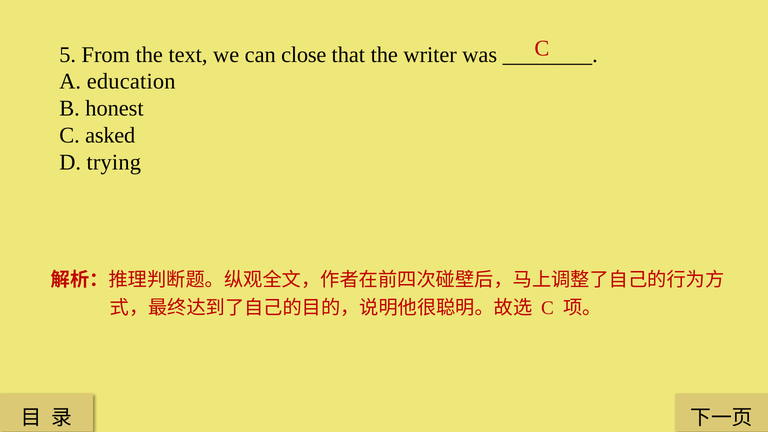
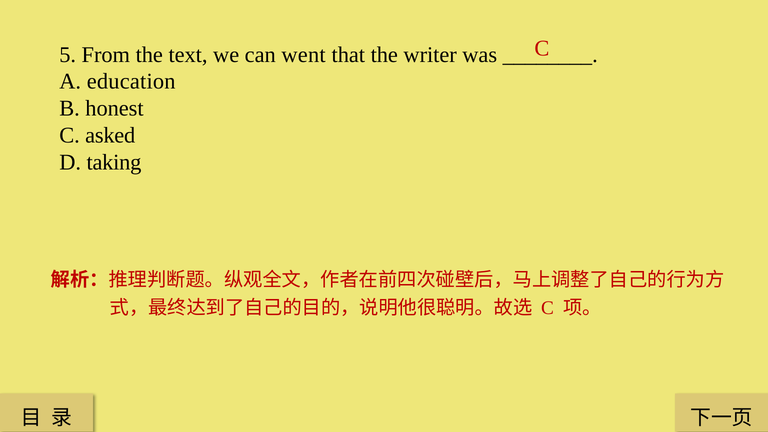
close: close -> went
trying: trying -> taking
